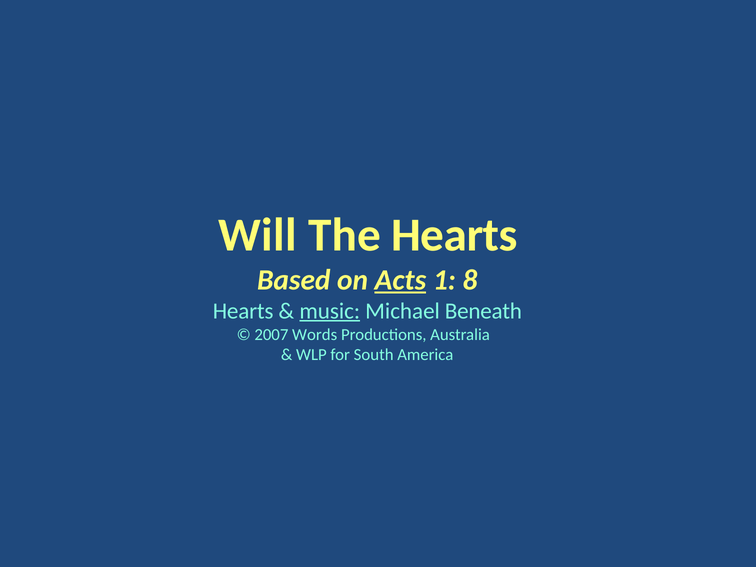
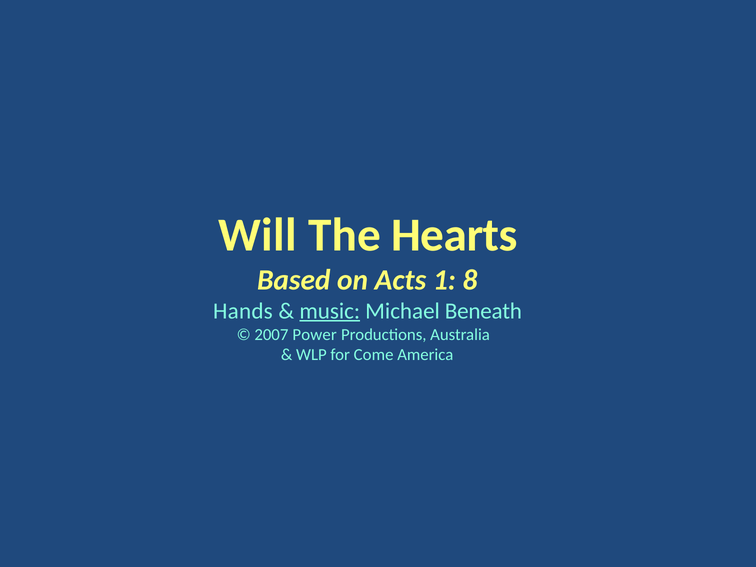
Acts underline: present -> none
Hearts at (243, 311): Hearts -> Hands
Words: Words -> Power
South: South -> Come
